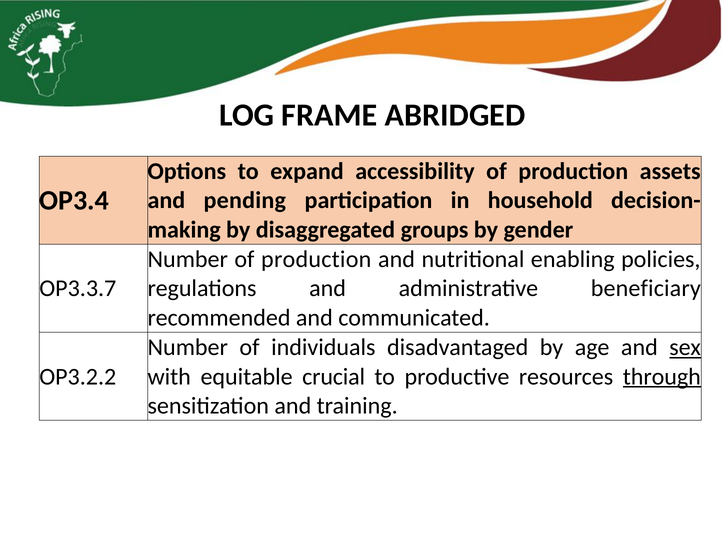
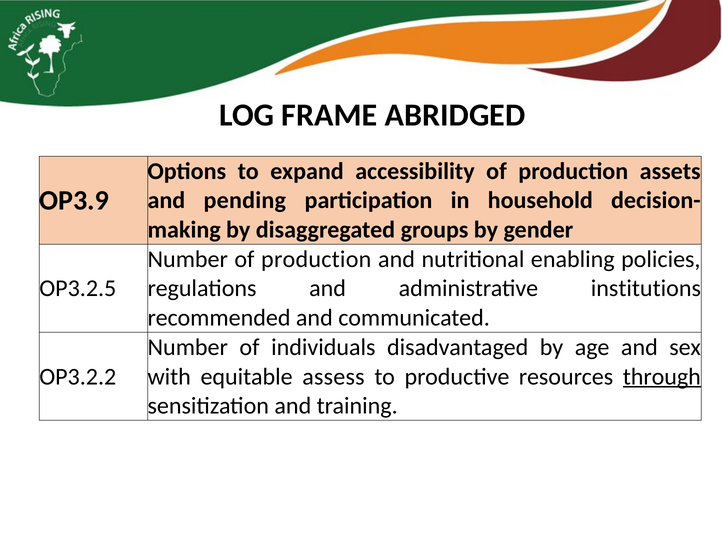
OP3.4: OP3.4 -> OP3.9
OP3.3.7: OP3.3.7 -> OP3.2.5
beneficiary: beneficiary -> institutions
sex underline: present -> none
crucial: crucial -> assess
